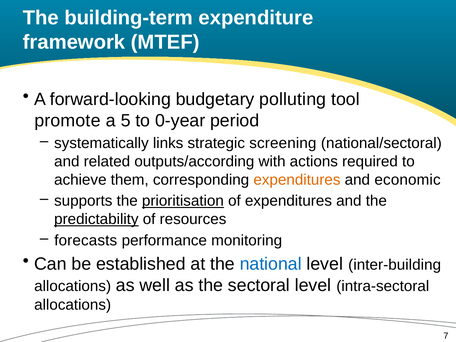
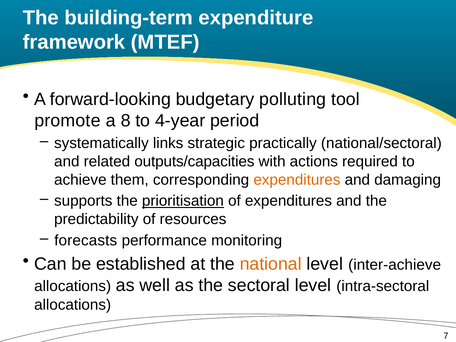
5: 5 -> 8
0-year: 0-year -> 4-year
screening: screening -> practically
outputs/according: outputs/according -> outputs/capacities
economic: economic -> damaging
predictability underline: present -> none
national colour: blue -> orange
inter-building: inter-building -> inter-achieve
